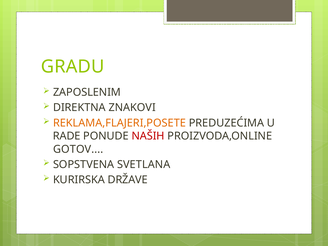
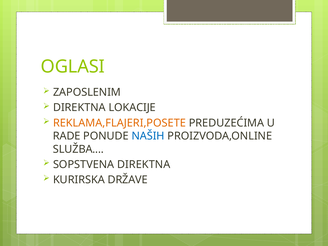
GRADU: GRADU -> OGLASI
ZNAKOVI: ZNAKOVI -> LOKACIJE
NAŠIH colour: red -> blue
GOTOV: GOTOV -> SLUŽBA
SOPSTVENA SVETLANA: SVETLANA -> DIREKTNA
